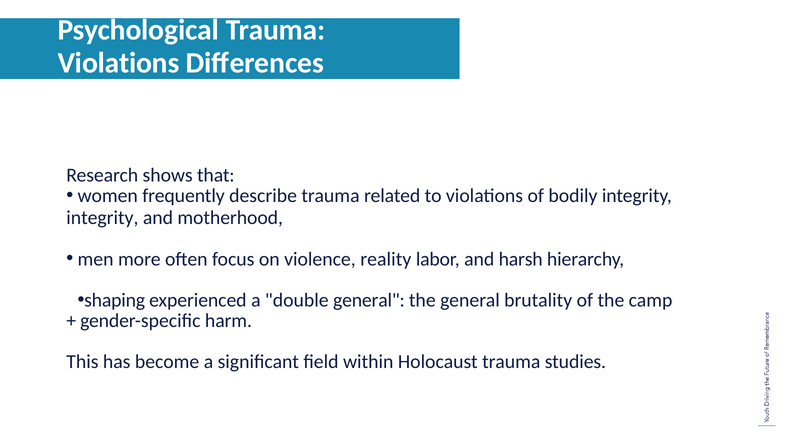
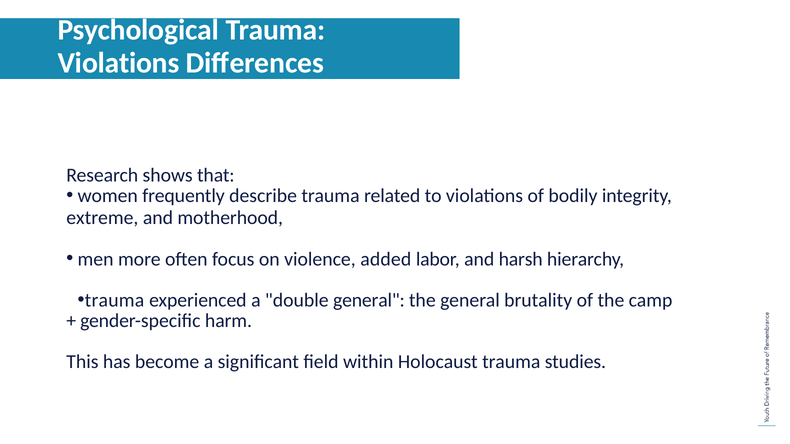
integrity at (102, 218): integrity -> extreme
reality: reality -> added
shaping at (115, 301): shaping -> trauma
